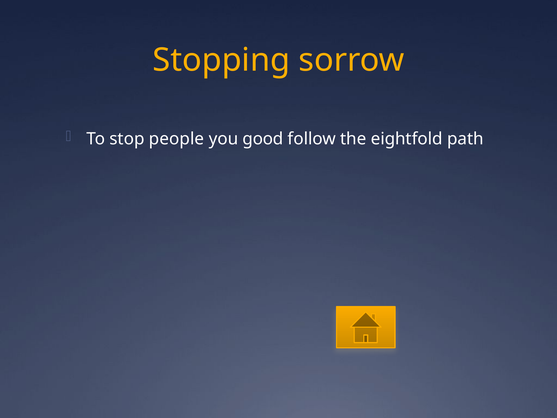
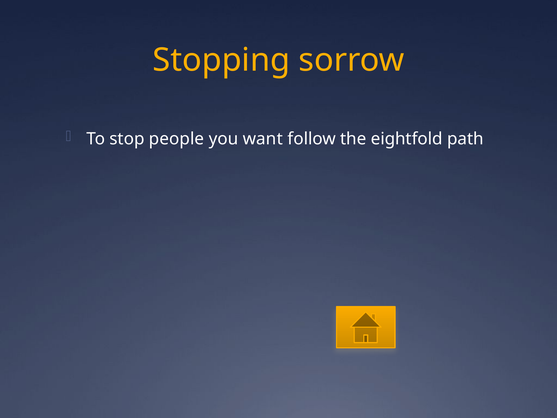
good: good -> want
